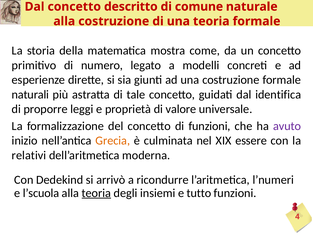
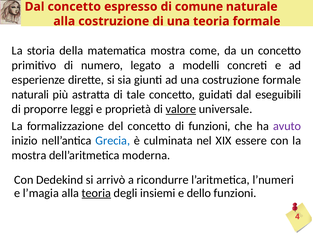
descritto: descritto -> espresso
identifica: identifica -> eseguibili
valore underline: none -> present
Grecia colour: orange -> blue
relativi at (29, 155): relativi -> mostra
l’scuola: l’scuola -> l’magia
tutto: tutto -> dello
